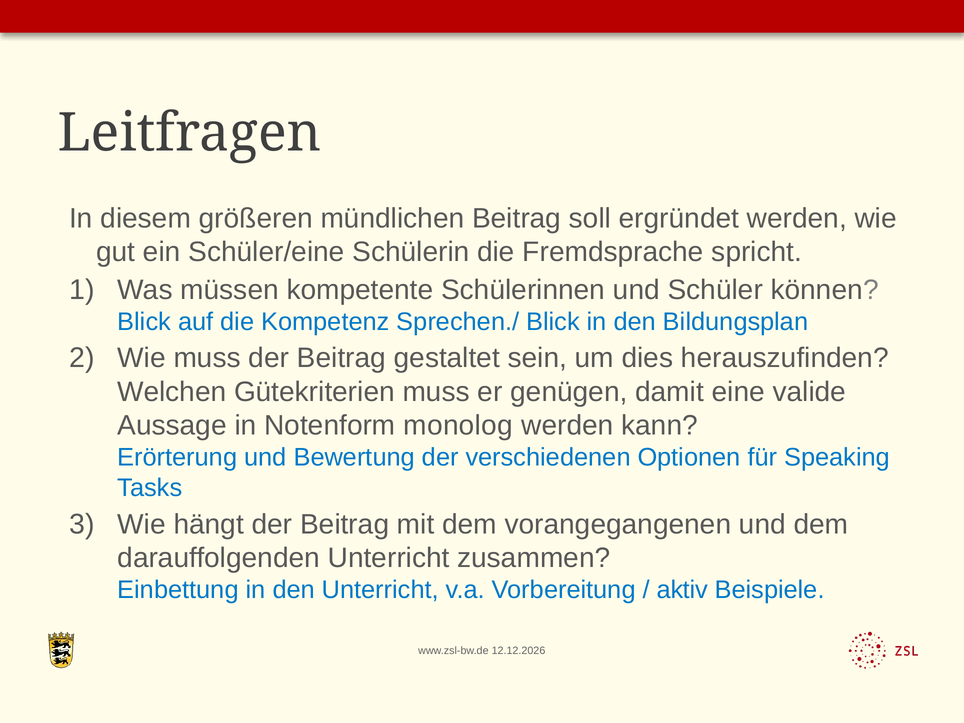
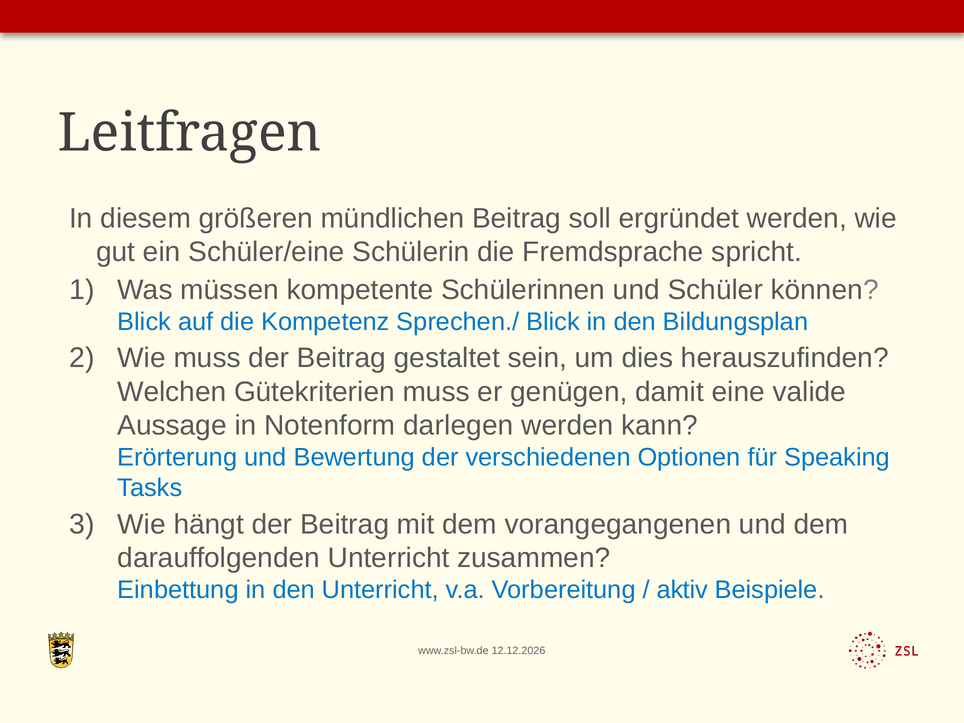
monolog: monolog -> darlegen
